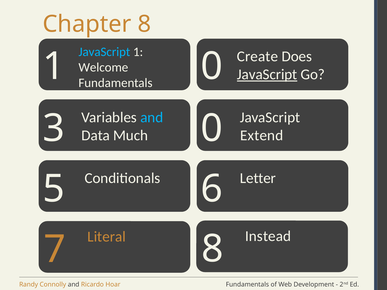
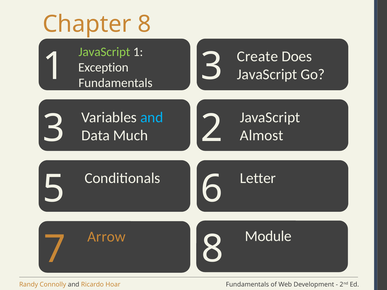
JavaScript at (104, 52) colour: light blue -> light green
1 0: 0 -> 3
Welcome: Welcome -> Exception
JavaScript at (267, 75) underline: present -> none
3 0: 0 -> 2
Extend: Extend -> Almost
Instead: Instead -> Module
Literal: Literal -> Arrow
